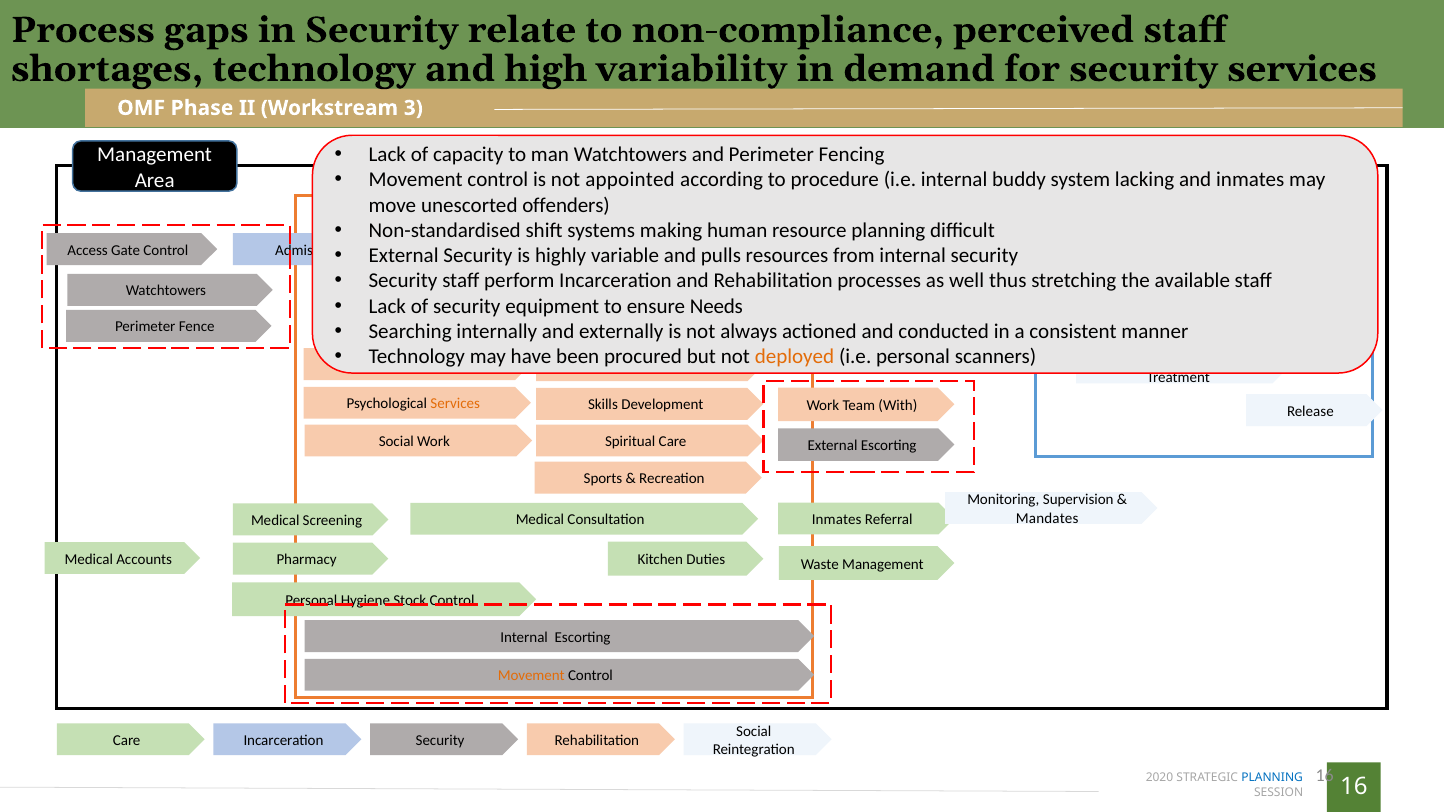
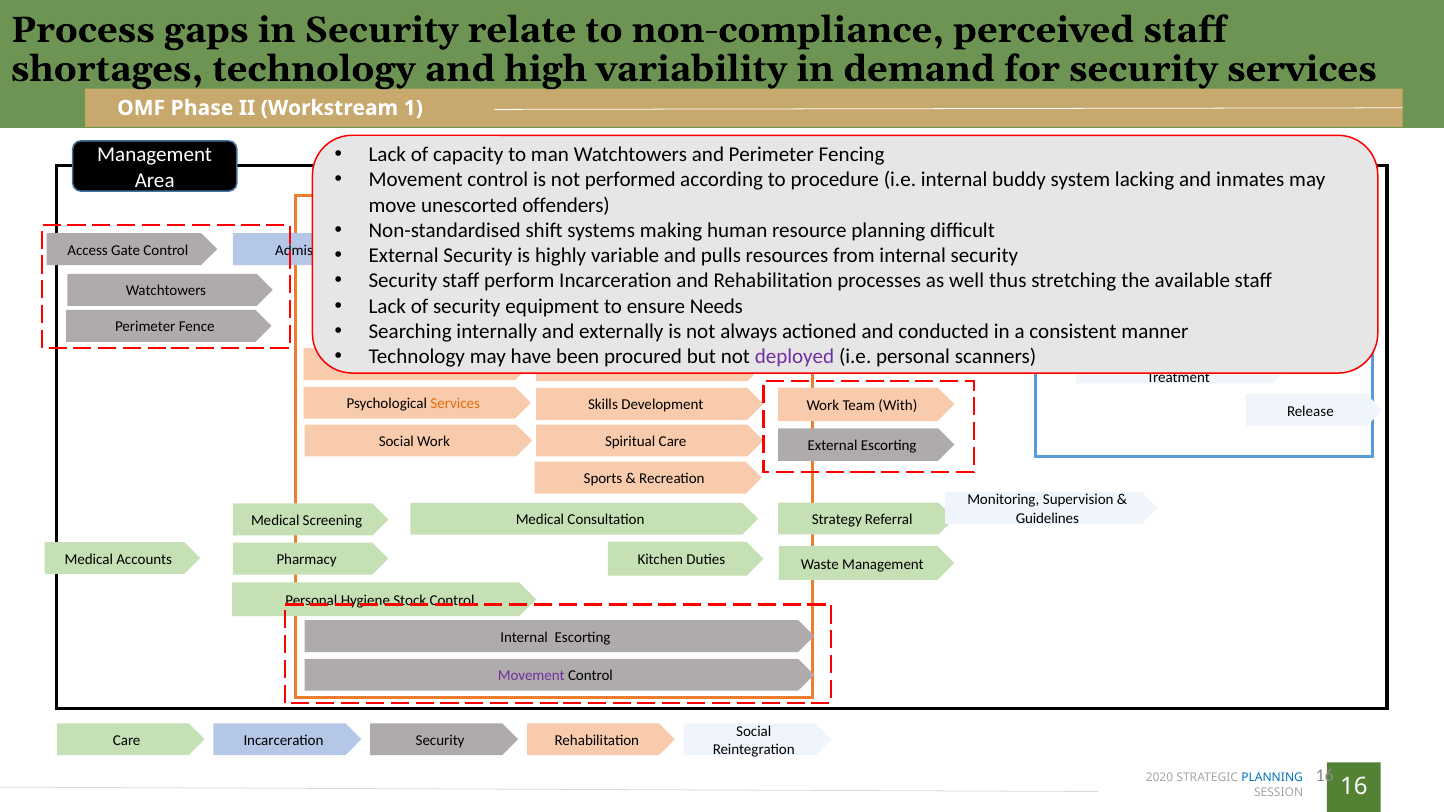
3: 3 -> 1
appointed: appointed -> performed
deployed colour: orange -> purple
Mandates: Mandates -> Guidelines
Consultation Inmates: Inmates -> Strategy
Movement at (531, 676) colour: orange -> purple
